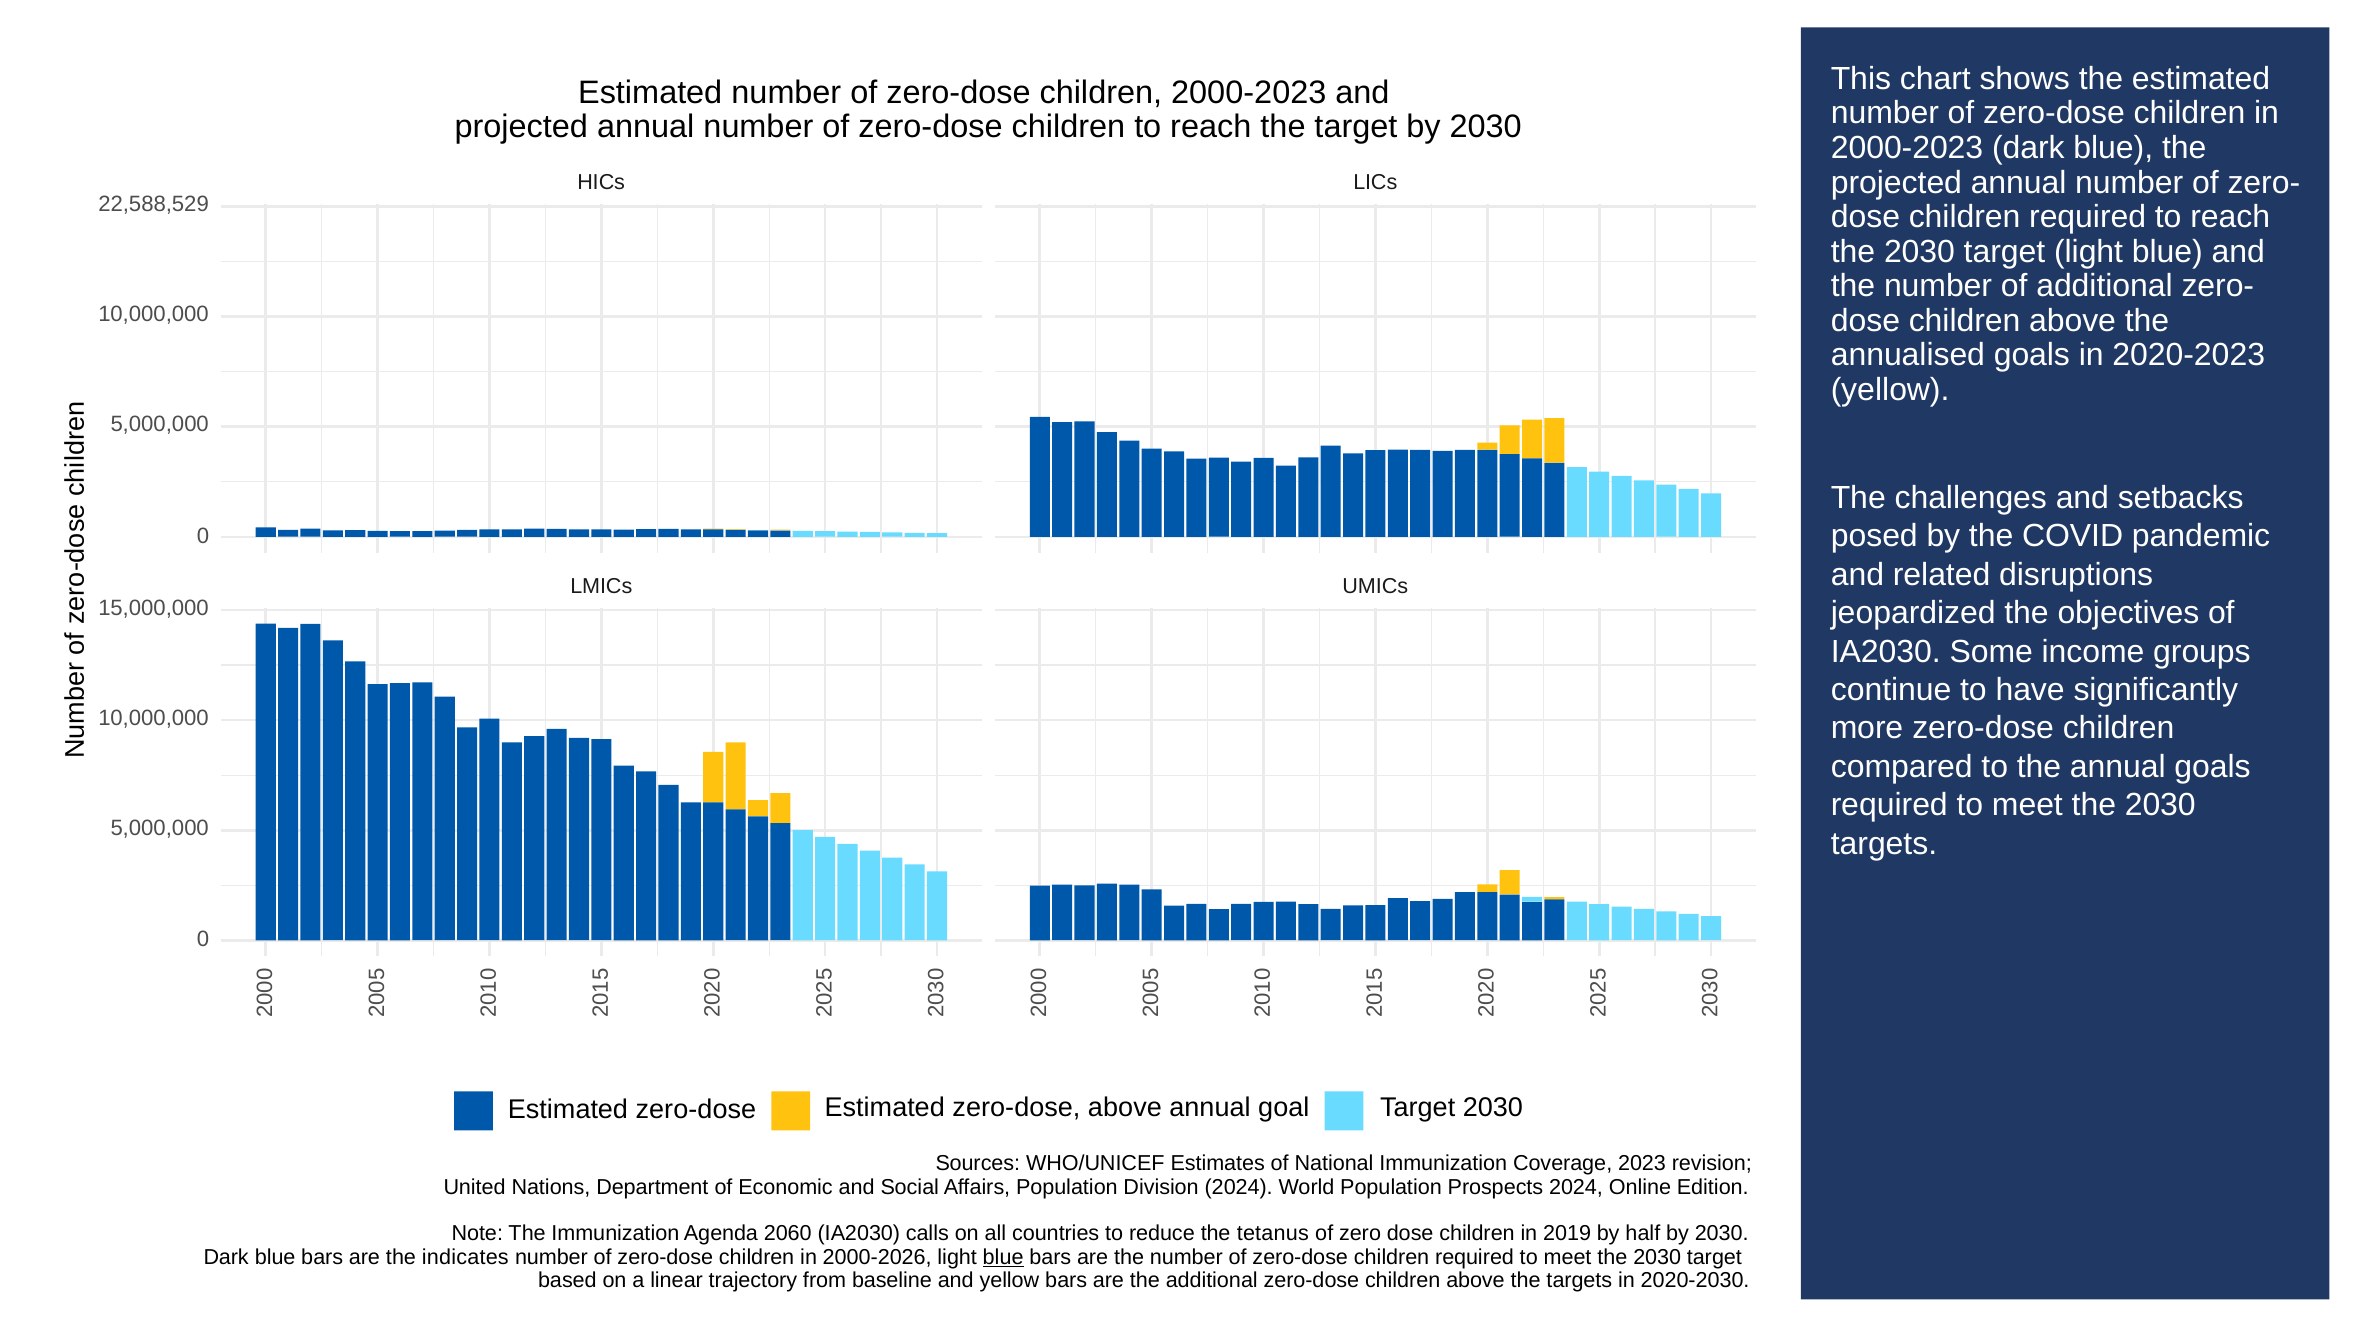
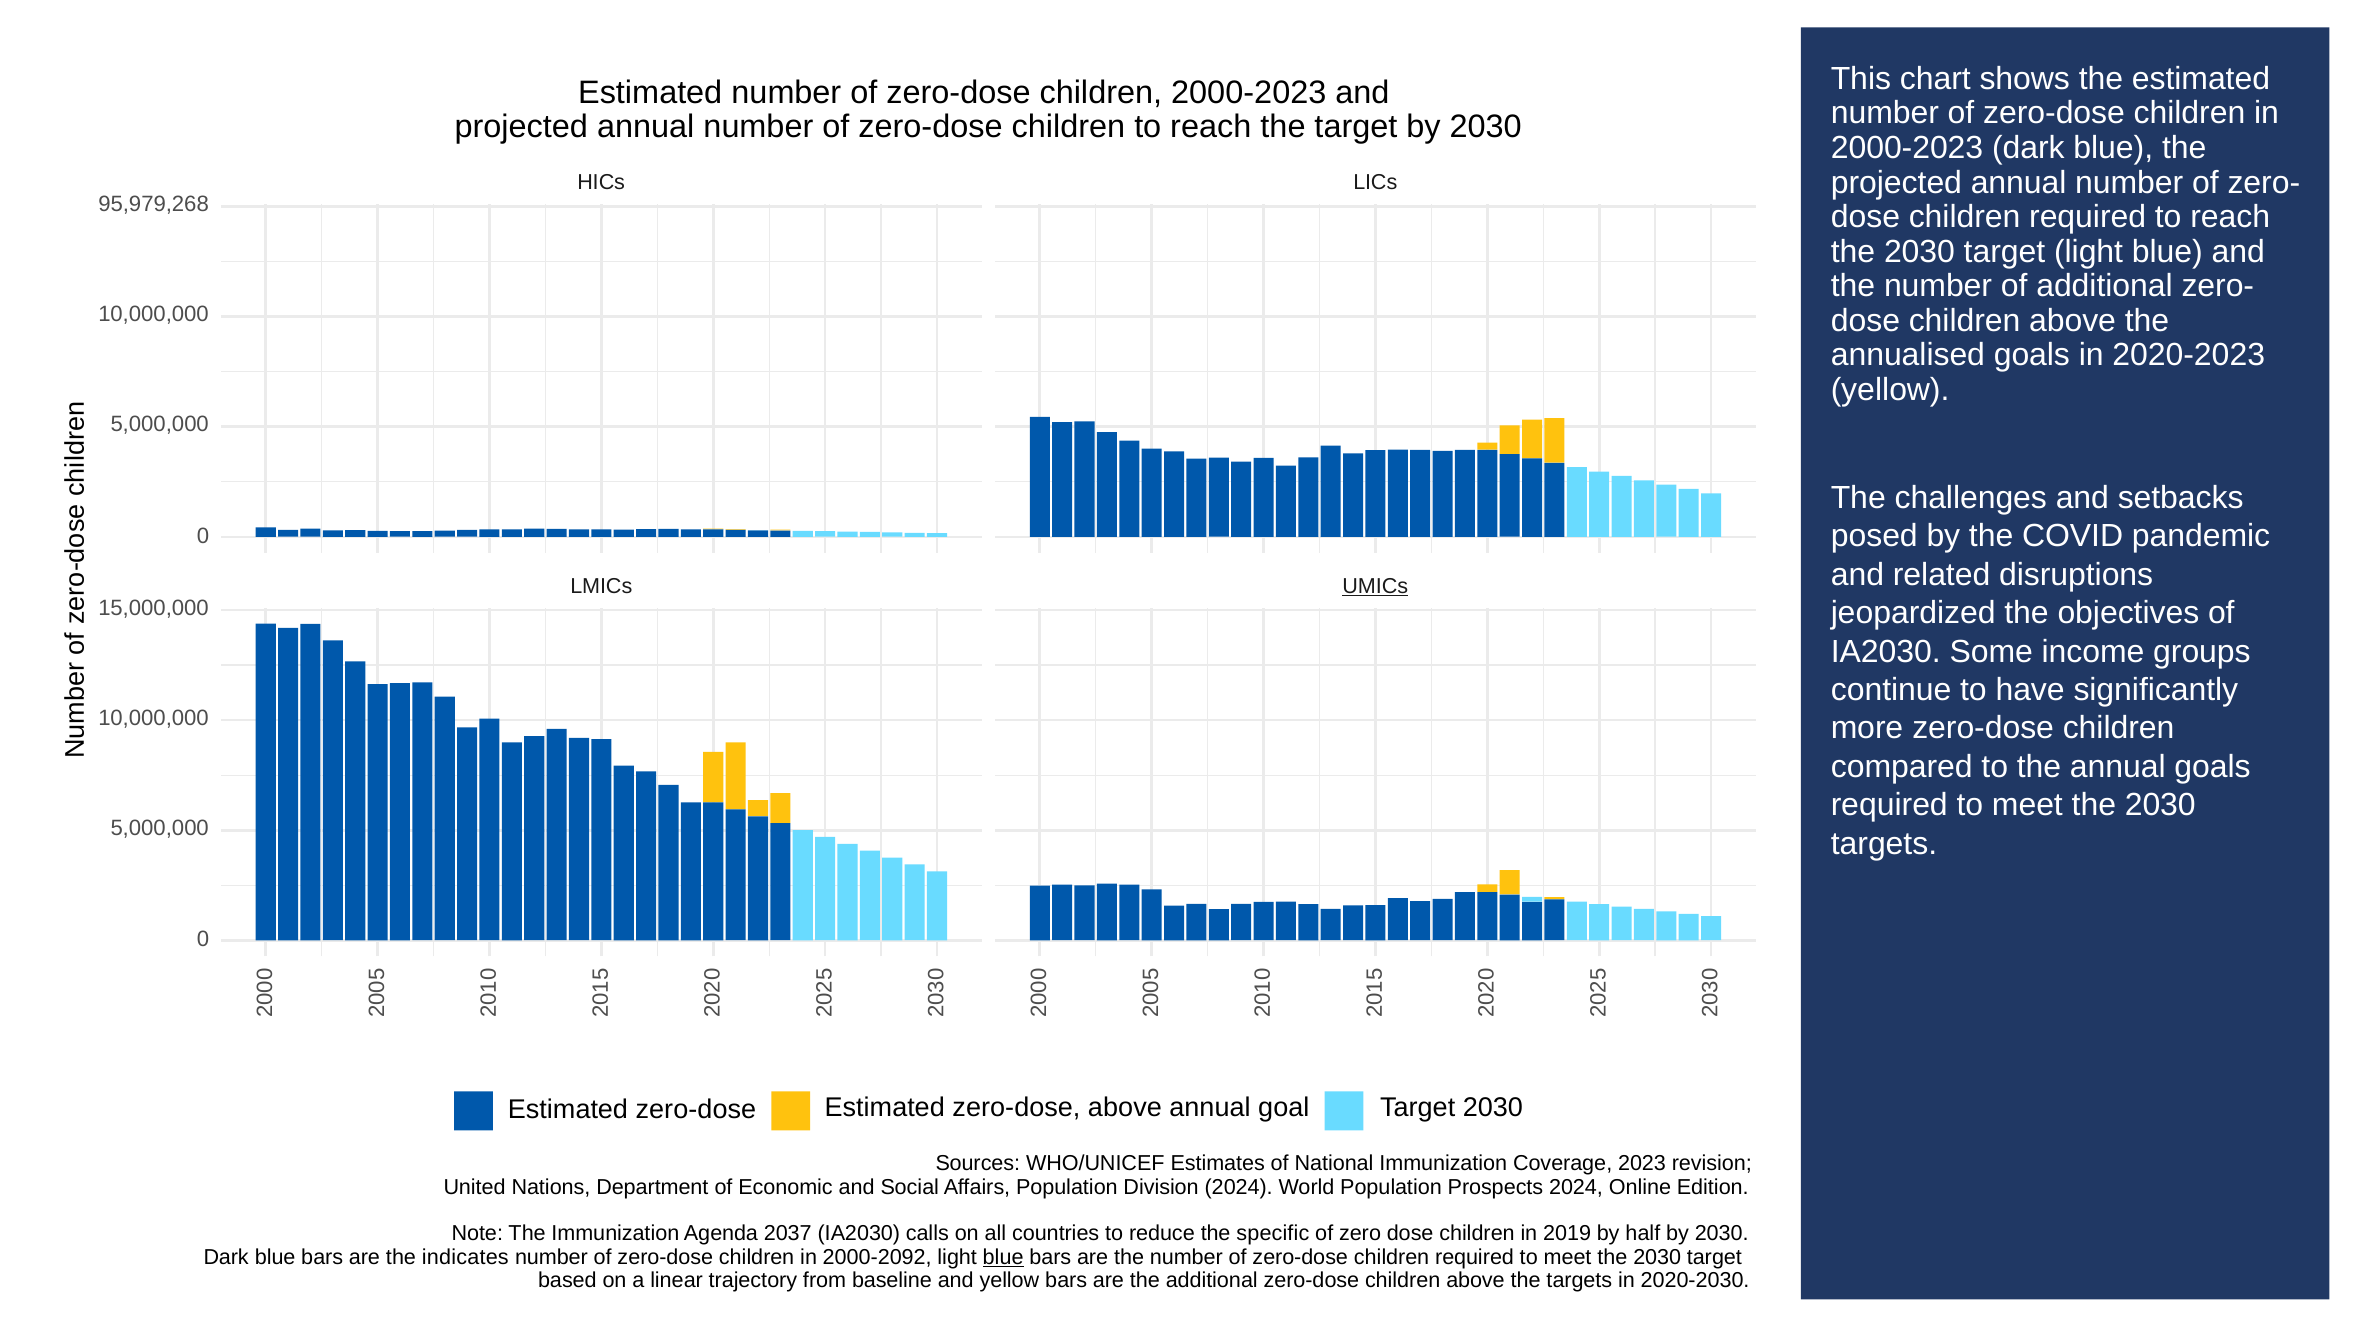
22,588,529: 22,588,529 -> 95,979,268
UMICs underline: none -> present
2060: 2060 -> 2037
tetanus: tetanus -> specific
2000-2026: 2000-2026 -> 2000-2092
